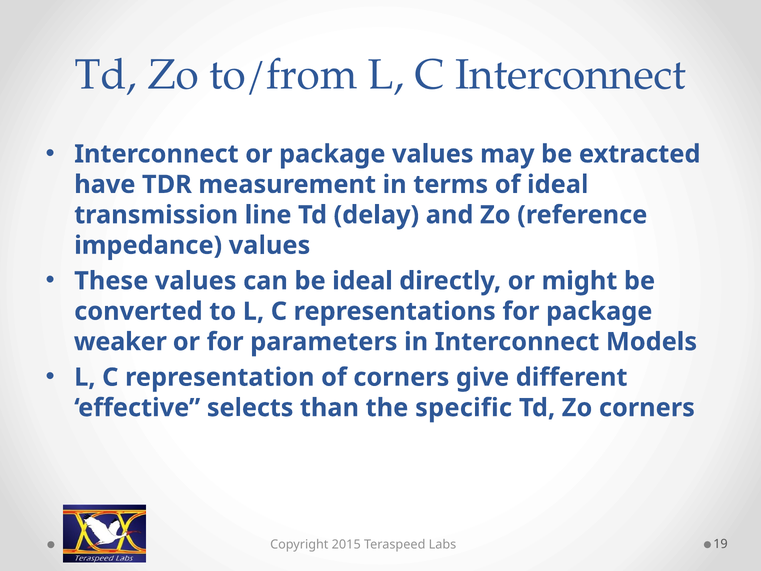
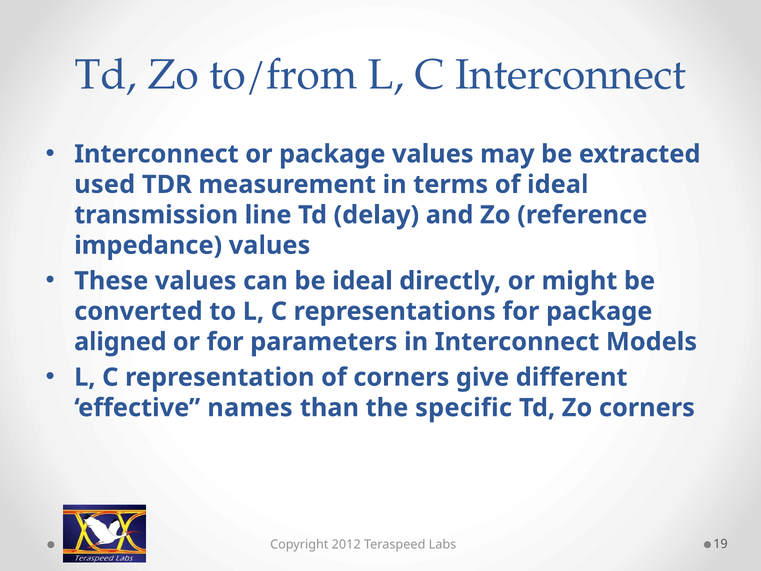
have: have -> used
weaker: weaker -> aligned
selects: selects -> names
2015: 2015 -> 2012
